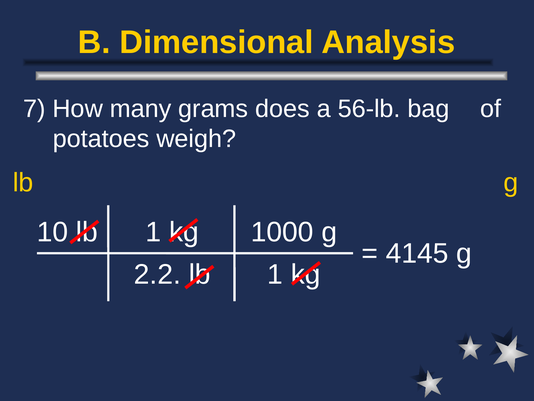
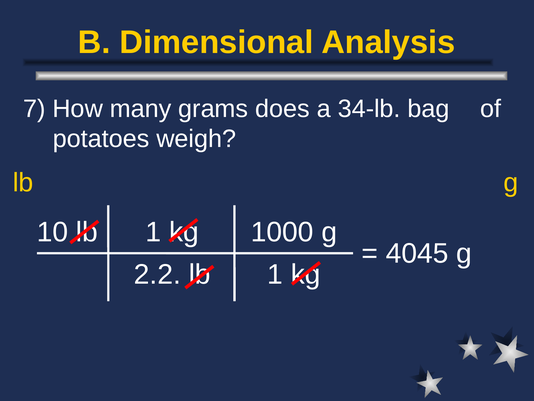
56-lb: 56-lb -> 34-lb
4145: 4145 -> 4045
